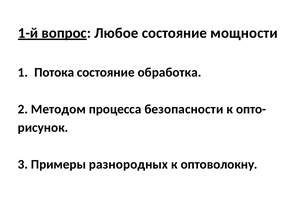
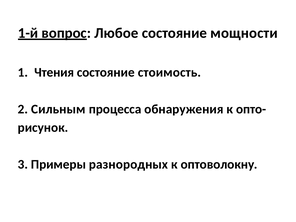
Потока: Потока -> Чтения
обработка: обработка -> стоимость
Методом: Методом -> Сильным
безопасности: безопасности -> обнаружения
